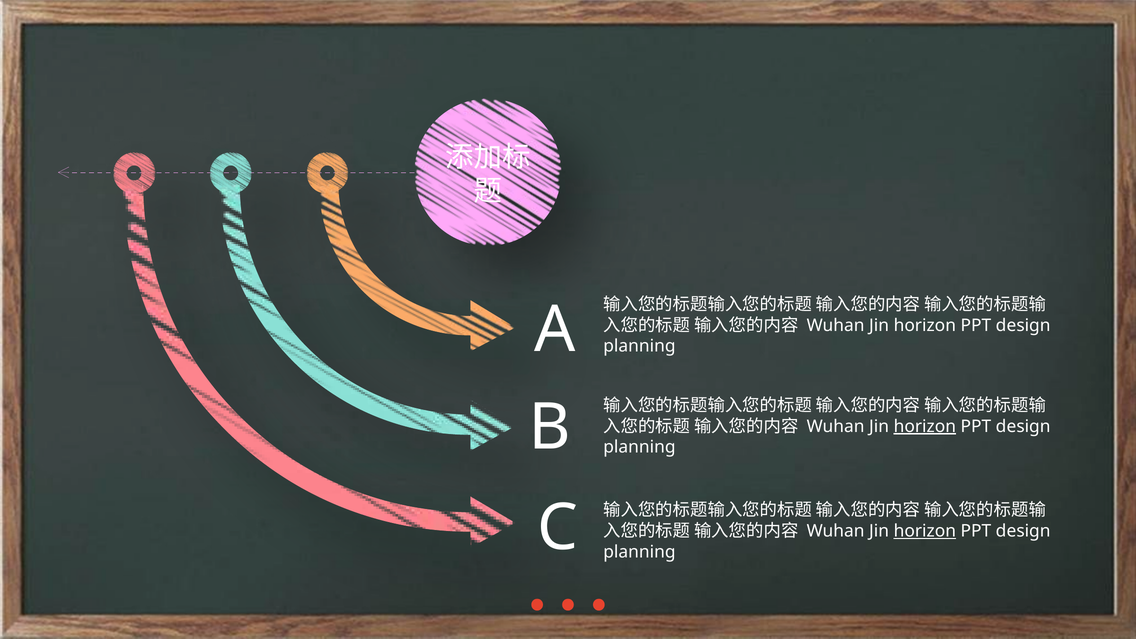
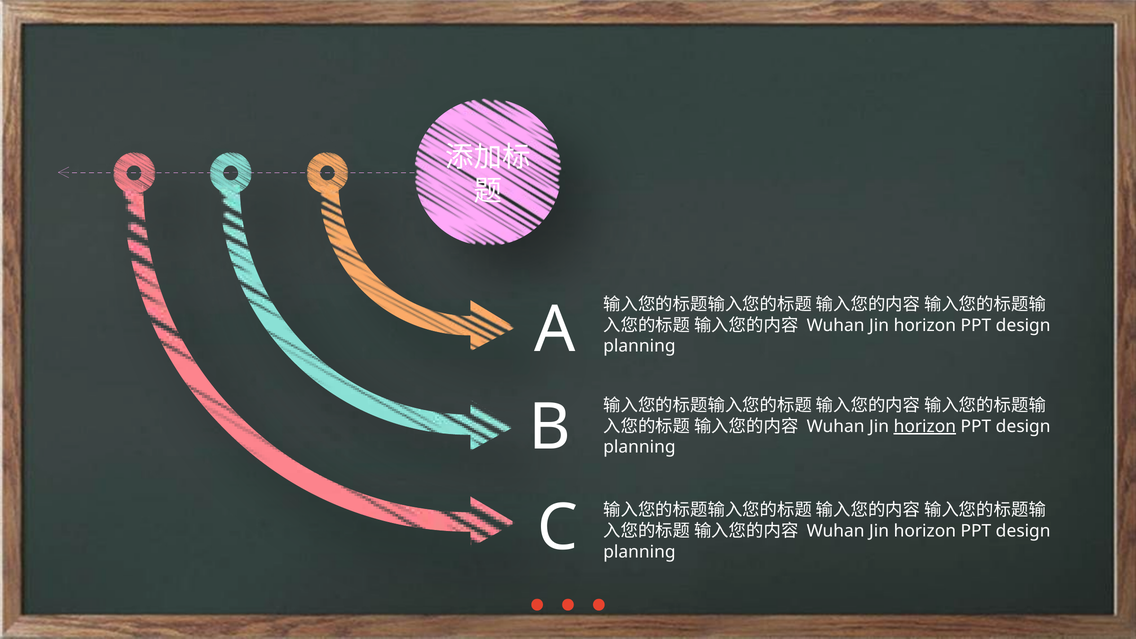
horizon at (925, 531) underline: present -> none
